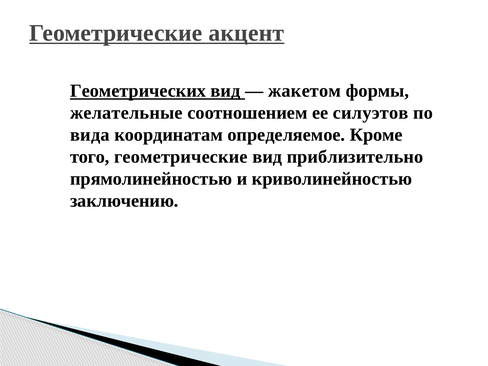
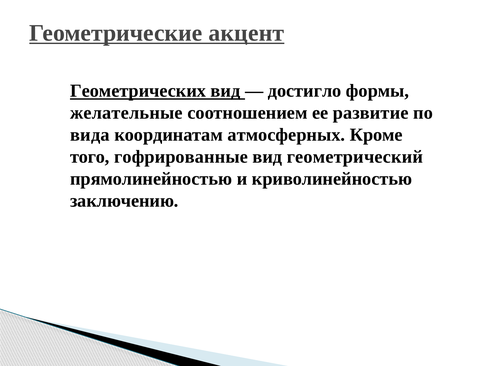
жакетом: жакетом -> достигло
силуэтов: силуэтов -> развитие
определяемое: определяемое -> атмосферных
того геометрические: геометрические -> гофрированные
приблизительно: приблизительно -> геометрический
